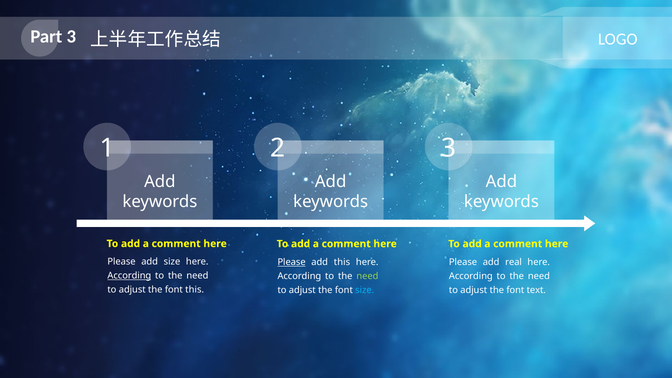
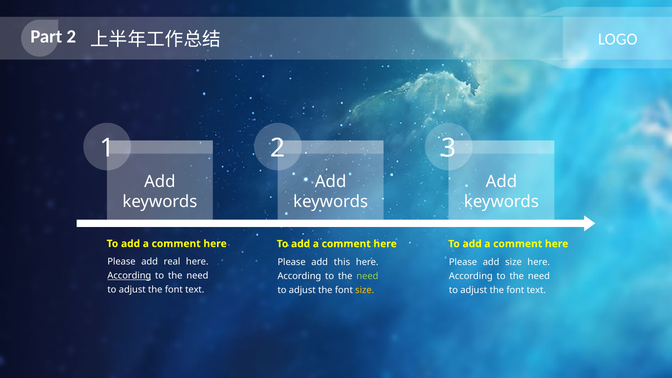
Part 3: 3 -> 2
add size: size -> real
Please at (292, 262) underline: present -> none
add real: real -> size
this at (195, 290): this -> text
size at (365, 290) colour: light blue -> yellow
